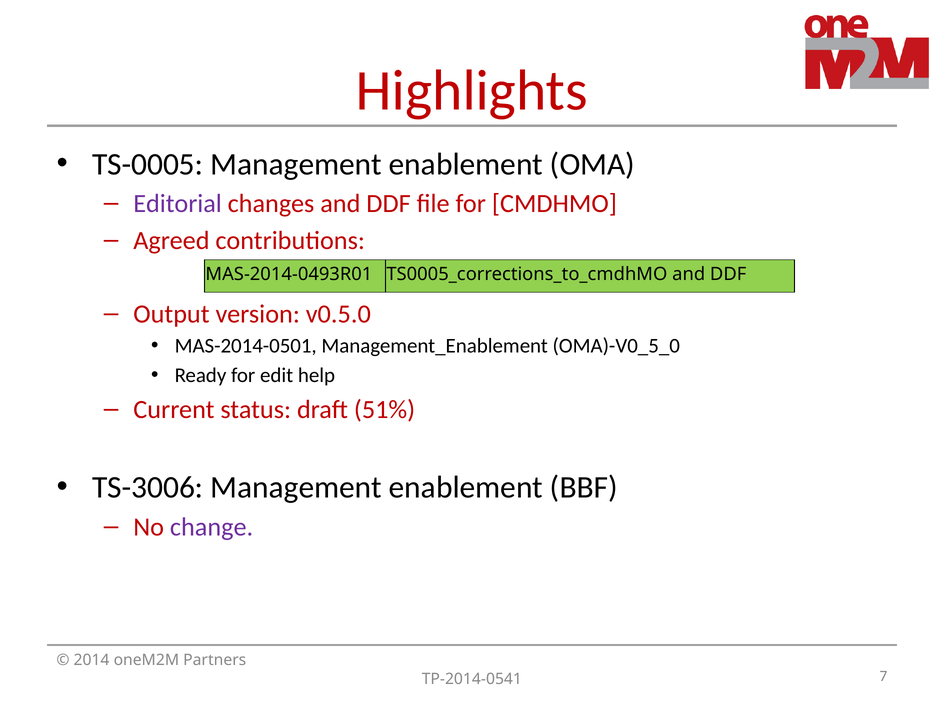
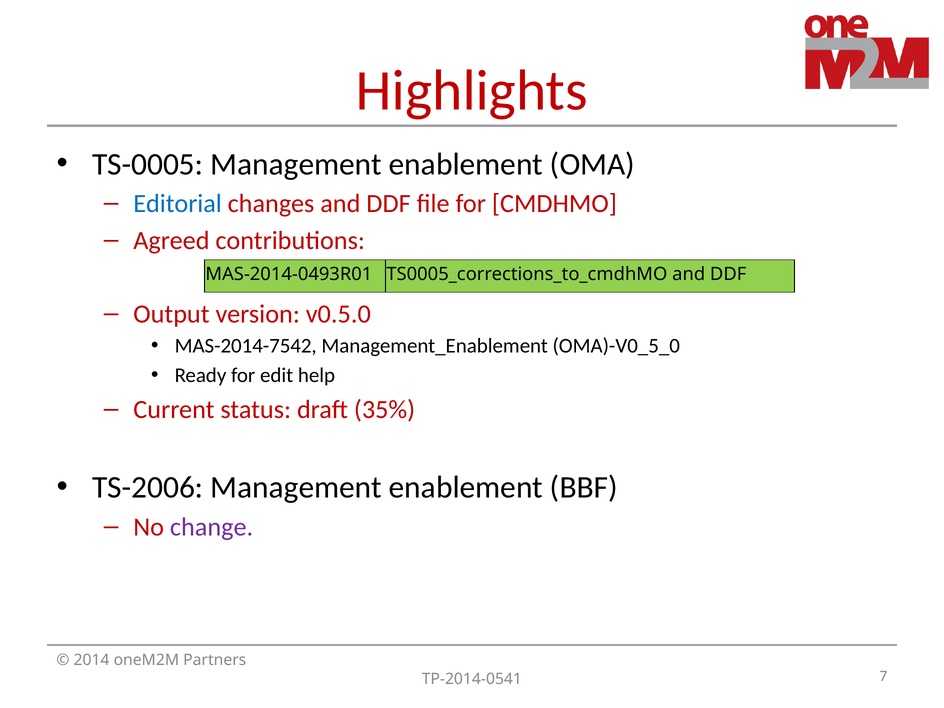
Editorial colour: purple -> blue
MAS-2014-0501: MAS-2014-0501 -> MAS-2014-7542
51%: 51% -> 35%
TS-3006: TS-3006 -> TS-2006
